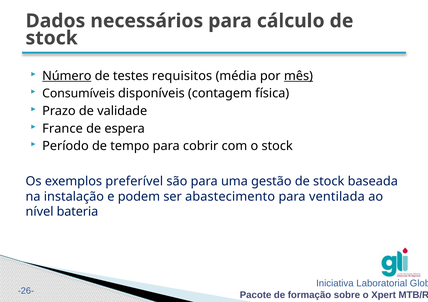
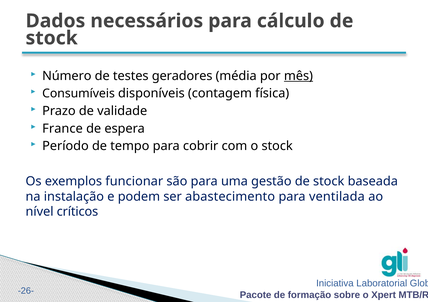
Número underline: present -> none
requisitos: requisitos -> geradores
preferível: preferível -> funcionar
bateria: bateria -> críticos
